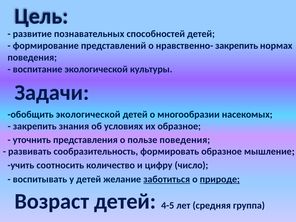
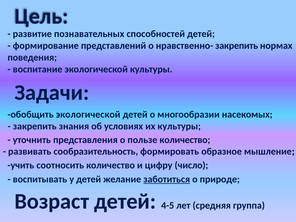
их образное: образное -> культуры
пользе поведения: поведения -> количество
природе underline: present -> none
